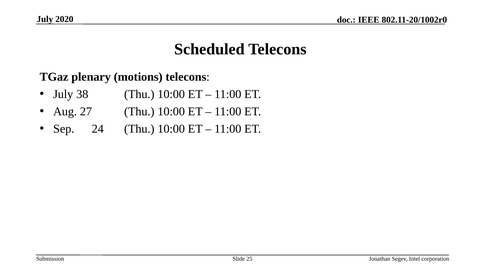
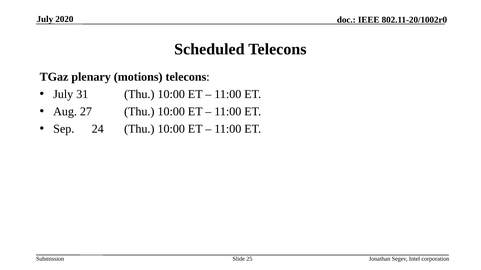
38: 38 -> 31
